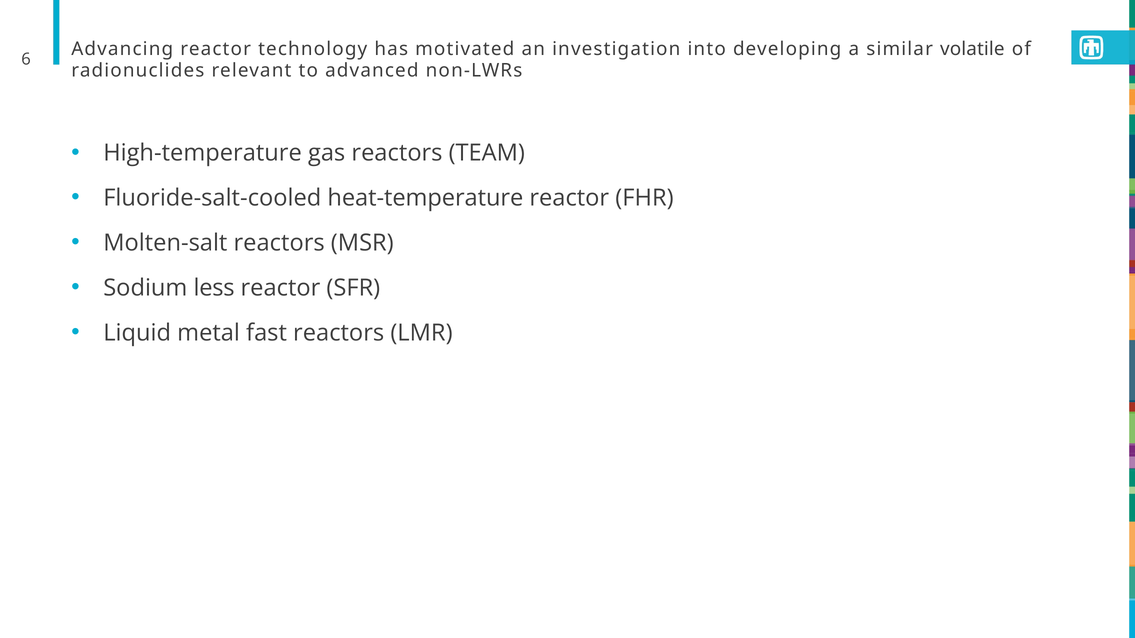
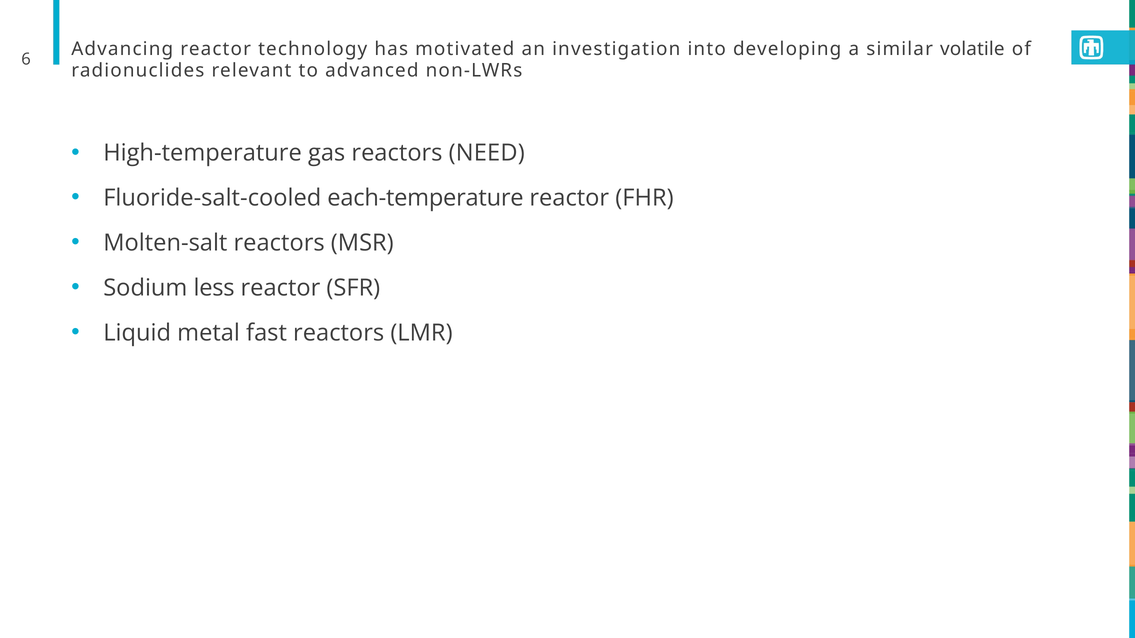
TEAM: TEAM -> NEED
heat-temperature: heat-temperature -> each-temperature
